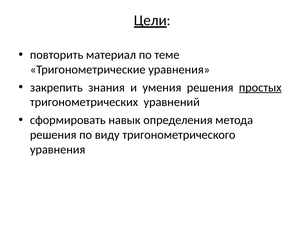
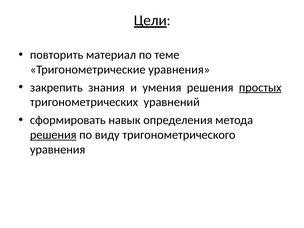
решения at (53, 135) underline: none -> present
